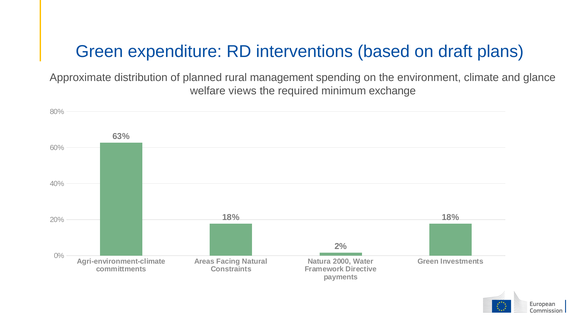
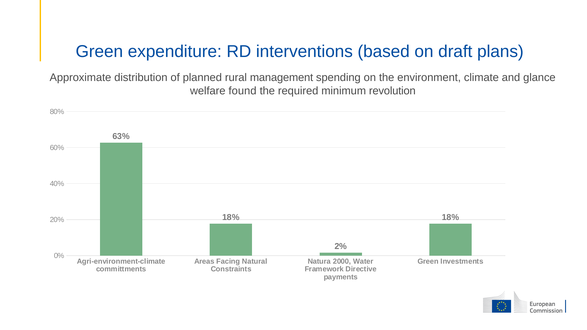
views: views -> found
exchange: exchange -> revolution
